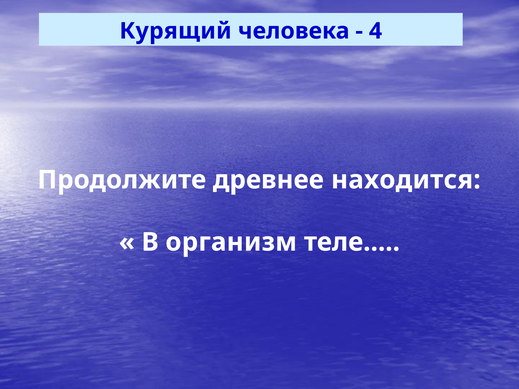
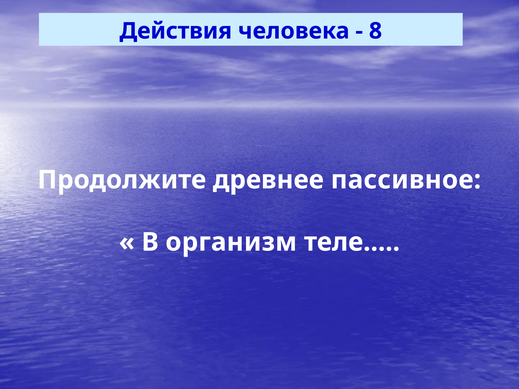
Курящий: Курящий -> Действия
4: 4 -> 8
находится: находится -> пассивное
